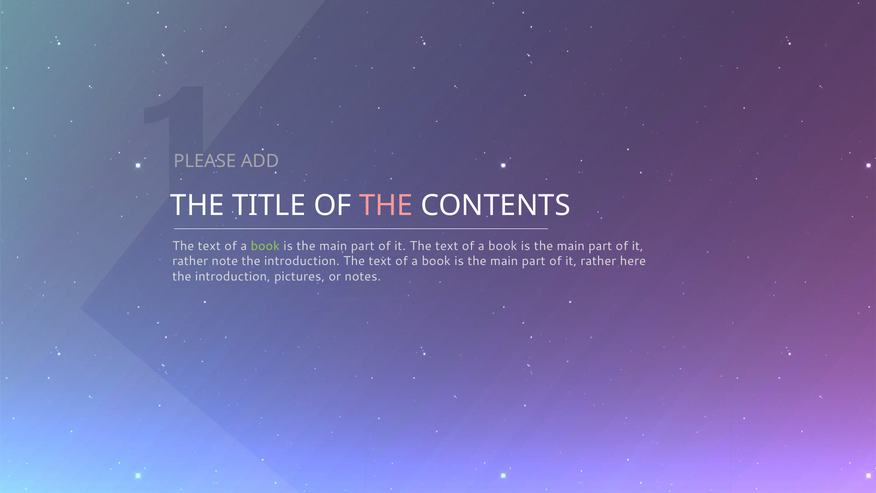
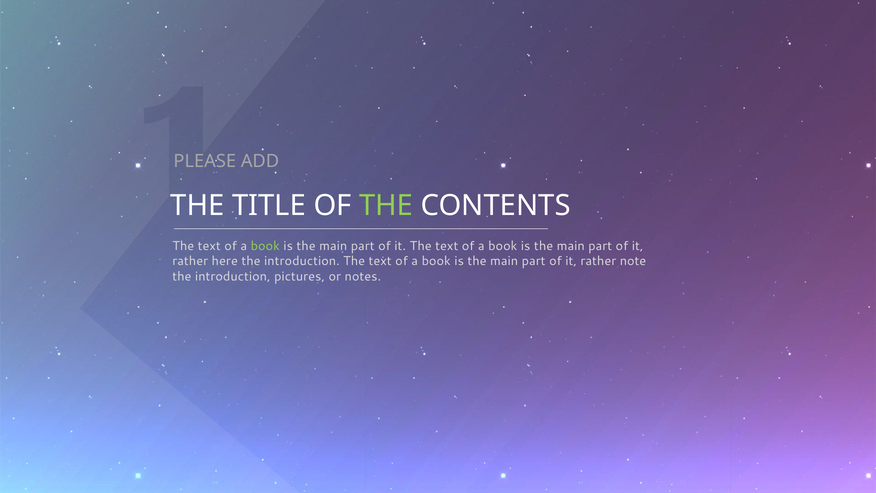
THE at (386, 205) colour: pink -> light green
note: note -> here
here: here -> note
